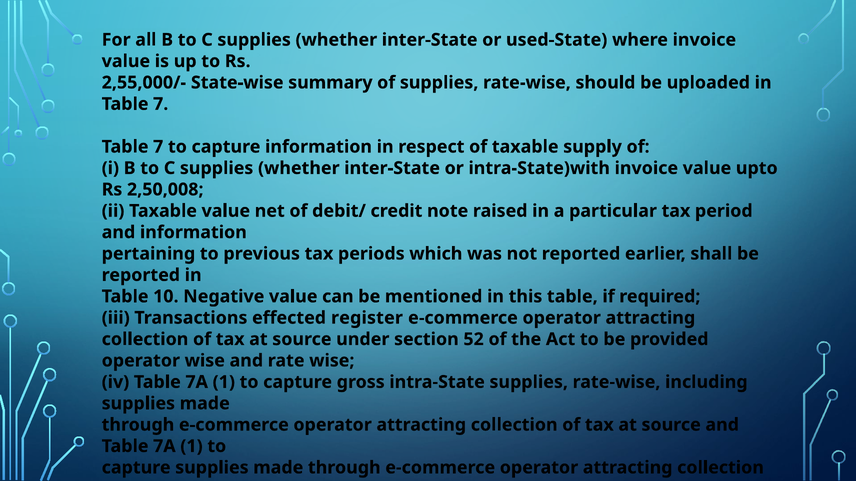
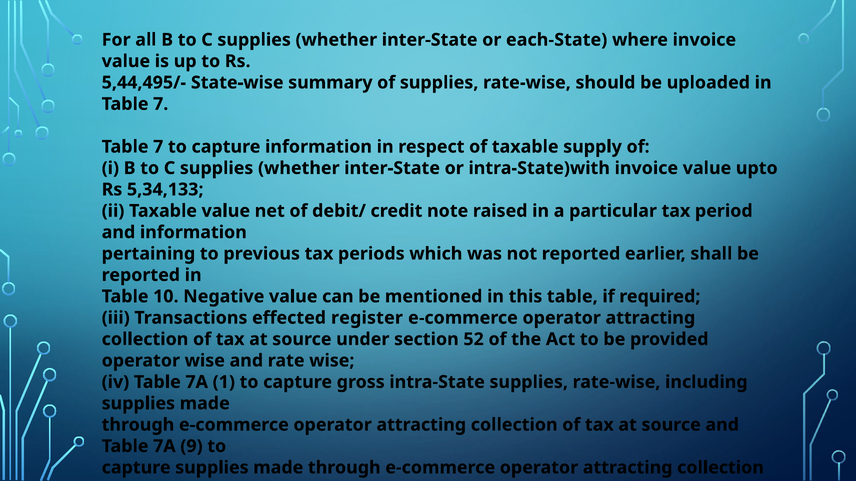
used-State: used-State -> each-State
2,55,000/-: 2,55,000/- -> 5,44,495/-
2,50,008: 2,50,008 -> 5,34,133
1 at (192, 447): 1 -> 9
